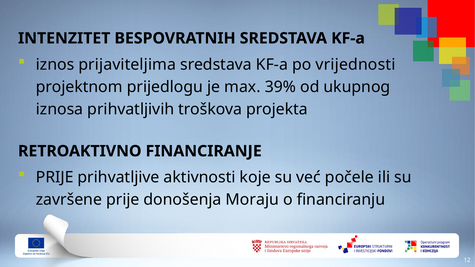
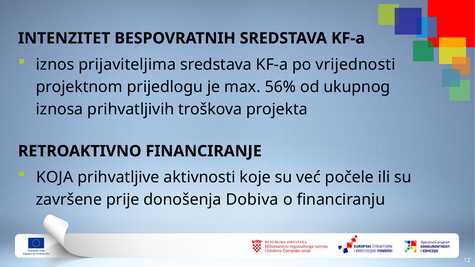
39%: 39% -> 56%
PRIJE at (55, 177): PRIJE -> KOJA
Moraju: Moraju -> Dobiva
